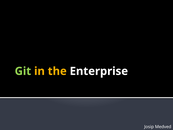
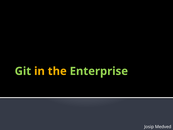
Enterprise colour: white -> light green
